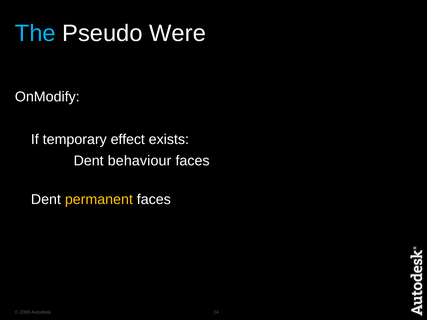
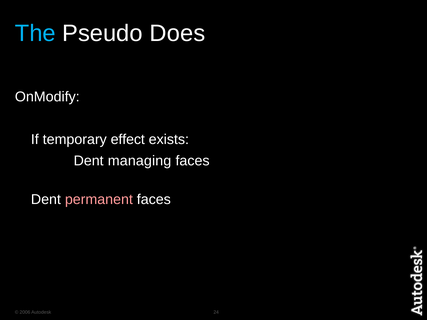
Were: Were -> Does
behaviour: behaviour -> managing
permanent colour: yellow -> pink
